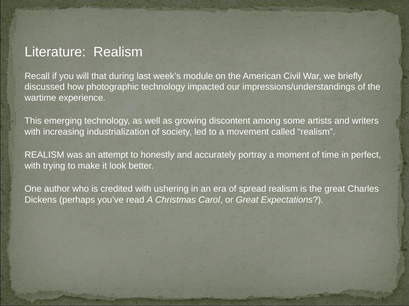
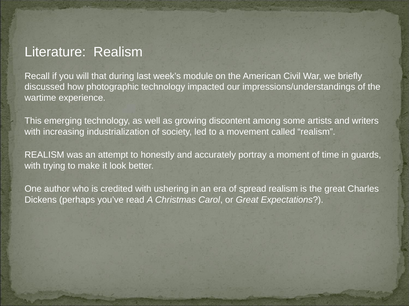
perfect: perfect -> guards
